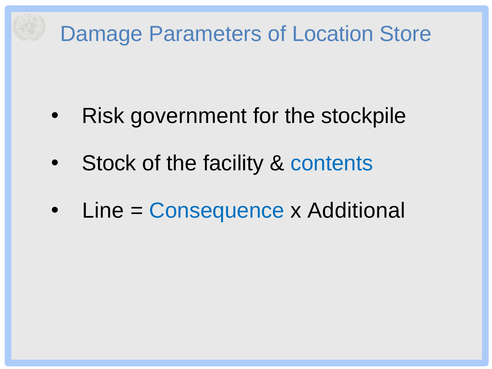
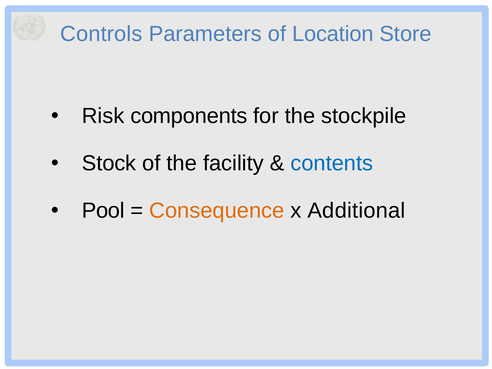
Damage: Damage -> Controls
government: government -> components
Line: Line -> Pool
Consequence colour: blue -> orange
